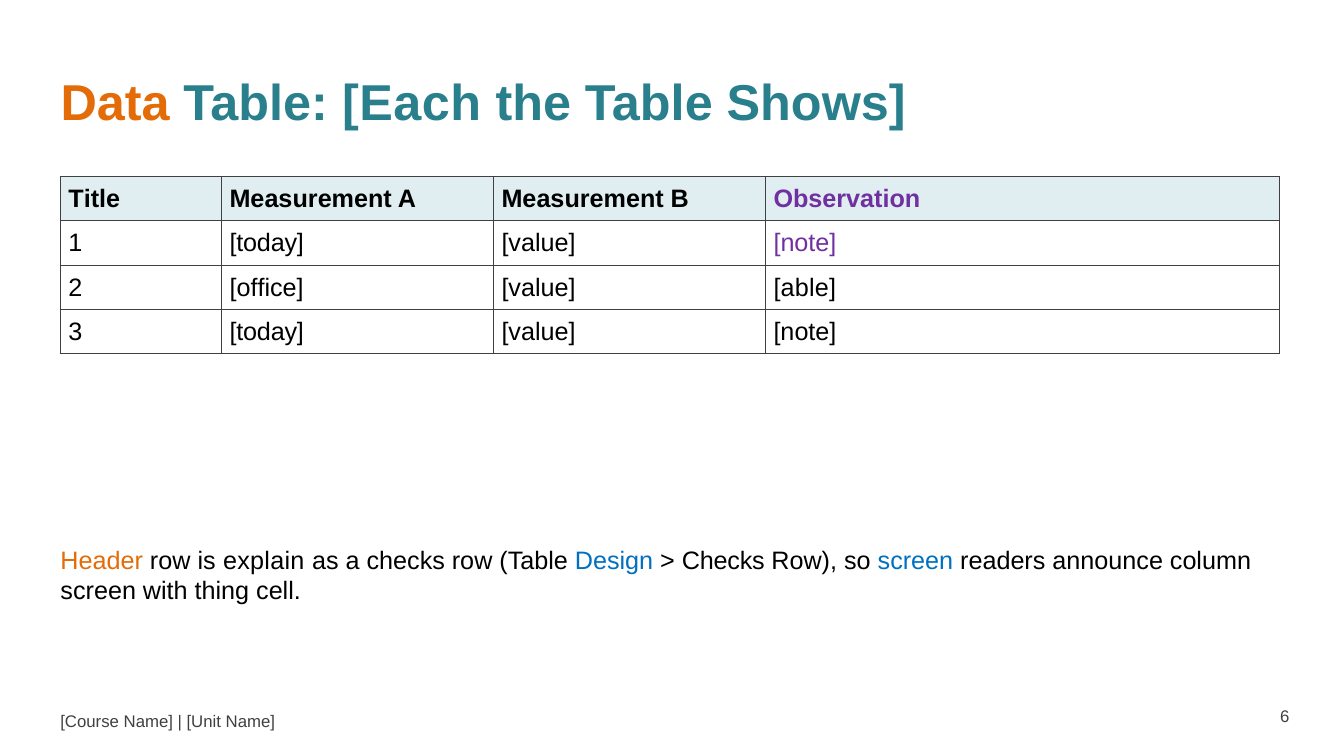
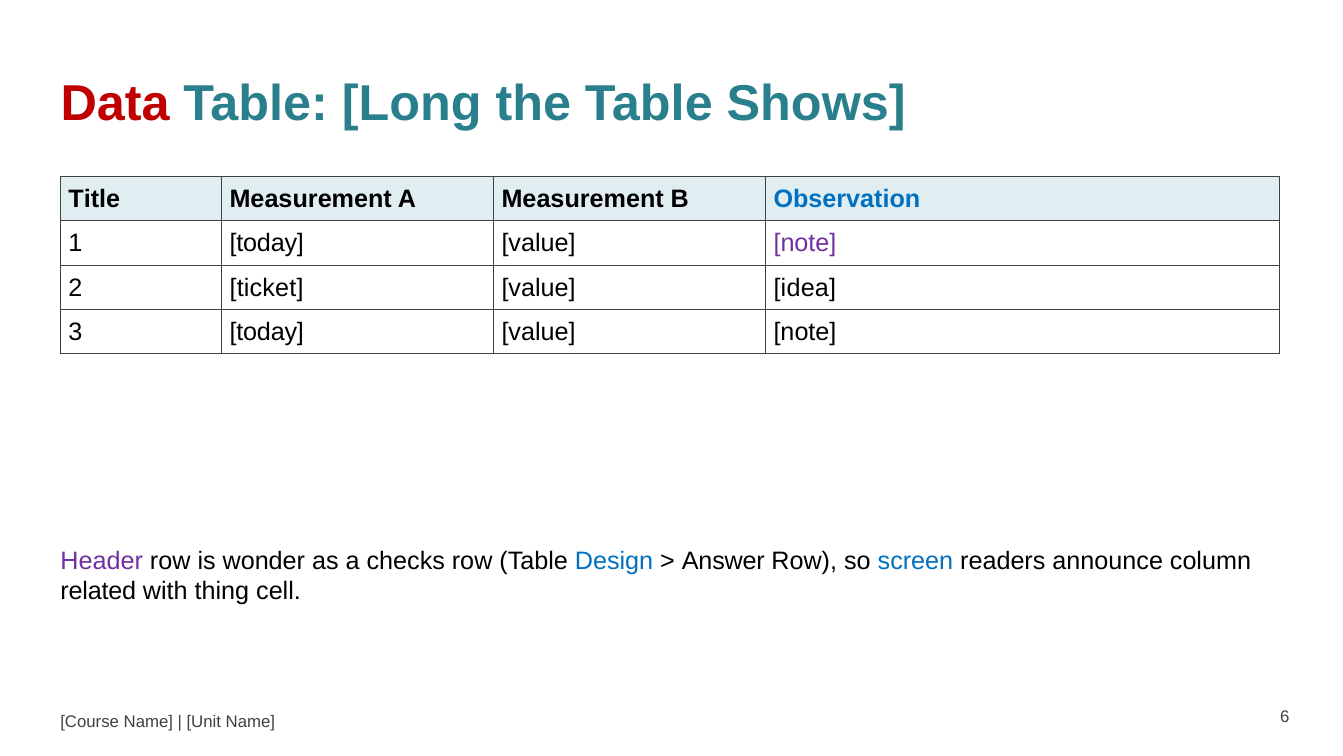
Data colour: orange -> red
Each: Each -> Long
Observation colour: purple -> blue
office: office -> ticket
able: able -> idea
Header colour: orange -> purple
explain: explain -> wonder
Checks at (723, 561): Checks -> Answer
screen at (98, 591): screen -> related
